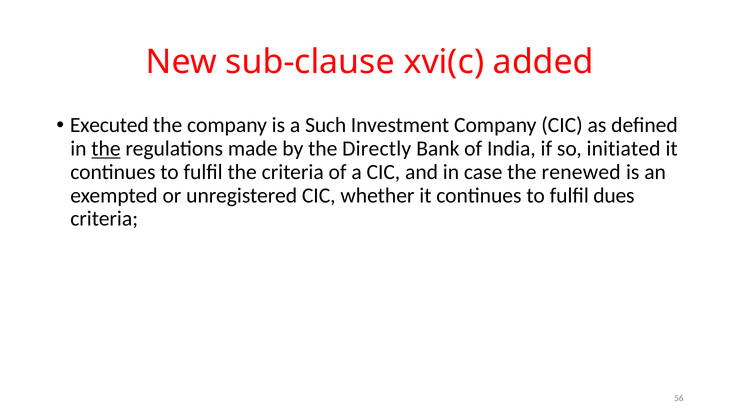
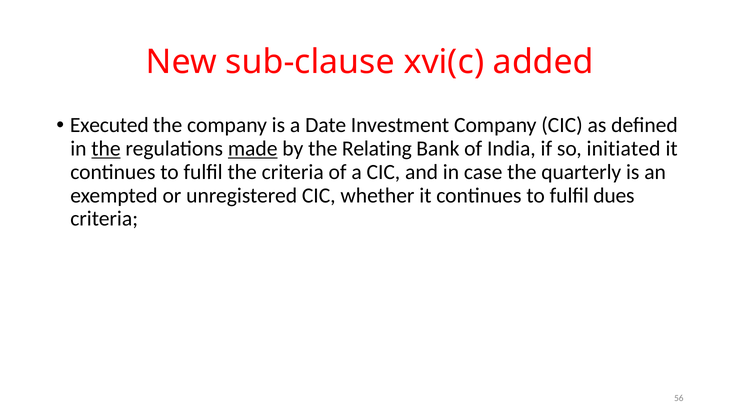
Such: Such -> Date
made underline: none -> present
Directly: Directly -> Relating
renewed: renewed -> quarterly
